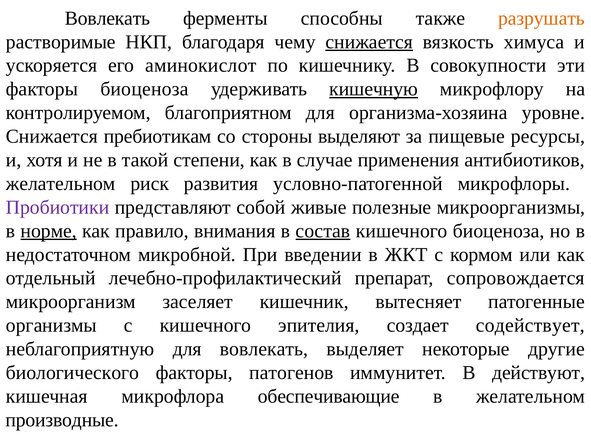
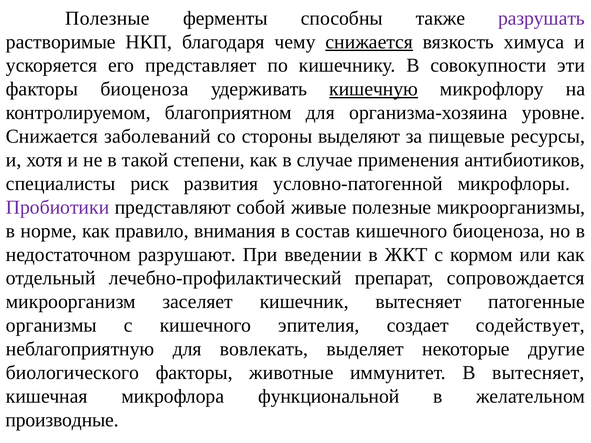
Вовлекать at (108, 18): Вовлекать -> Полезные
разрушать colour: orange -> purple
аминокислот: аминокислот -> представляет
пребиотикам: пребиотикам -> заболеваний
желательном at (61, 184): желательном -> специалисты
норме underline: present -> none
состав underline: present -> none
микробной: микробной -> разрушают
патогенов: патогенов -> животные
В действуют: действуют -> вытесняет
обеспечивающие: обеспечивающие -> функциональной
